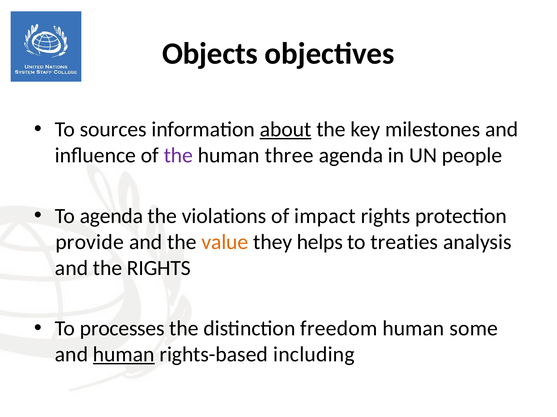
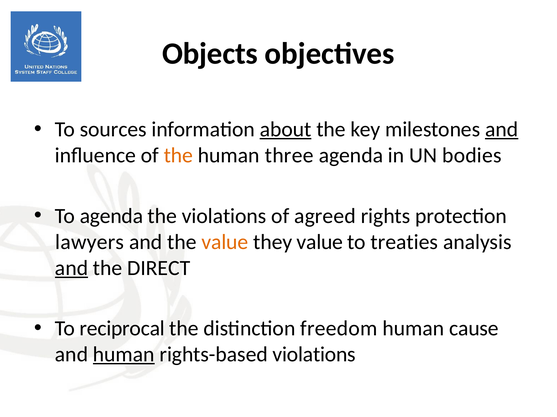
and at (502, 130) underline: none -> present
the at (178, 156) colour: purple -> orange
people: people -> bodies
impact: impact -> agreed
provide: provide -> lawyers
they helps: helps -> value
and at (72, 268) underline: none -> present
the RIGHTS: RIGHTS -> DIRECT
processes: processes -> reciprocal
some: some -> cause
rights-based including: including -> violations
